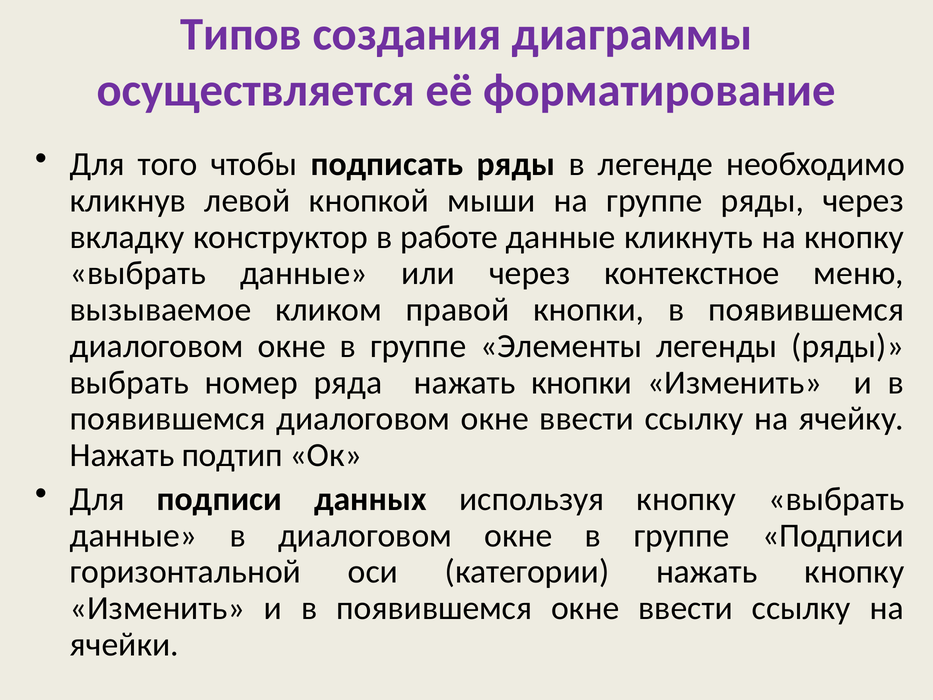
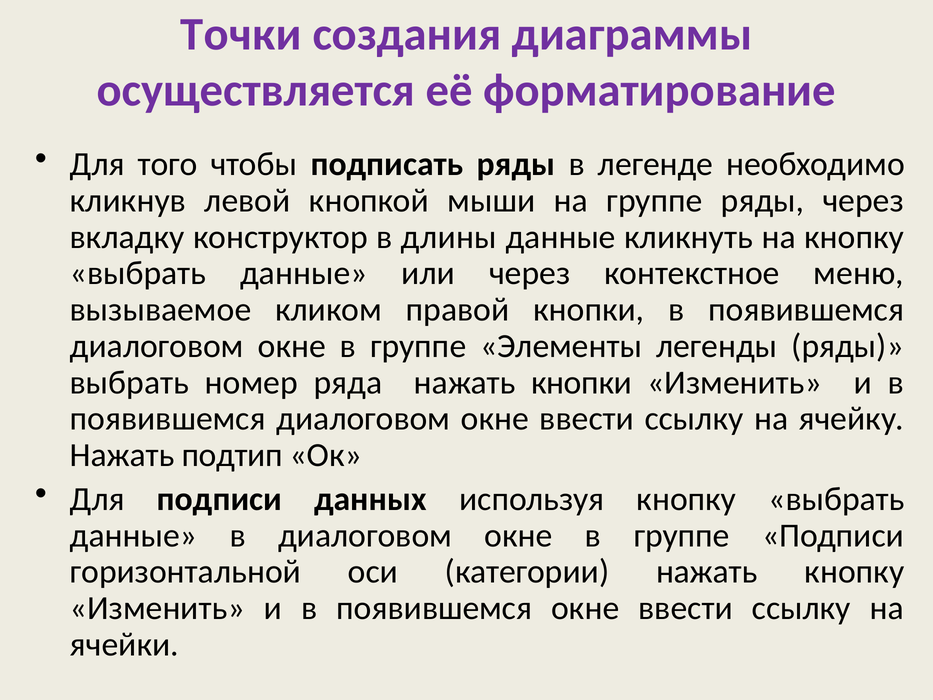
Типов: Типов -> Точки
работе: работе -> длины
